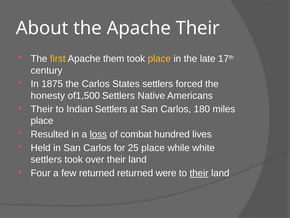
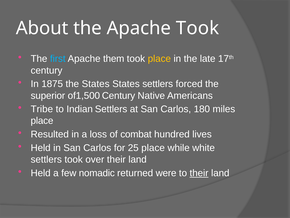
Apache Their: Their -> Took
first colour: yellow -> light blue
the Carlos: Carlos -> States
honesty: honesty -> superior
of1,500 Settlers: Settlers -> Century
Their at (42, 109): Their -> Tribe
loss underline: present -> none
Four at (41, 173): Four -> Held
few returned: returned -> nomadic
